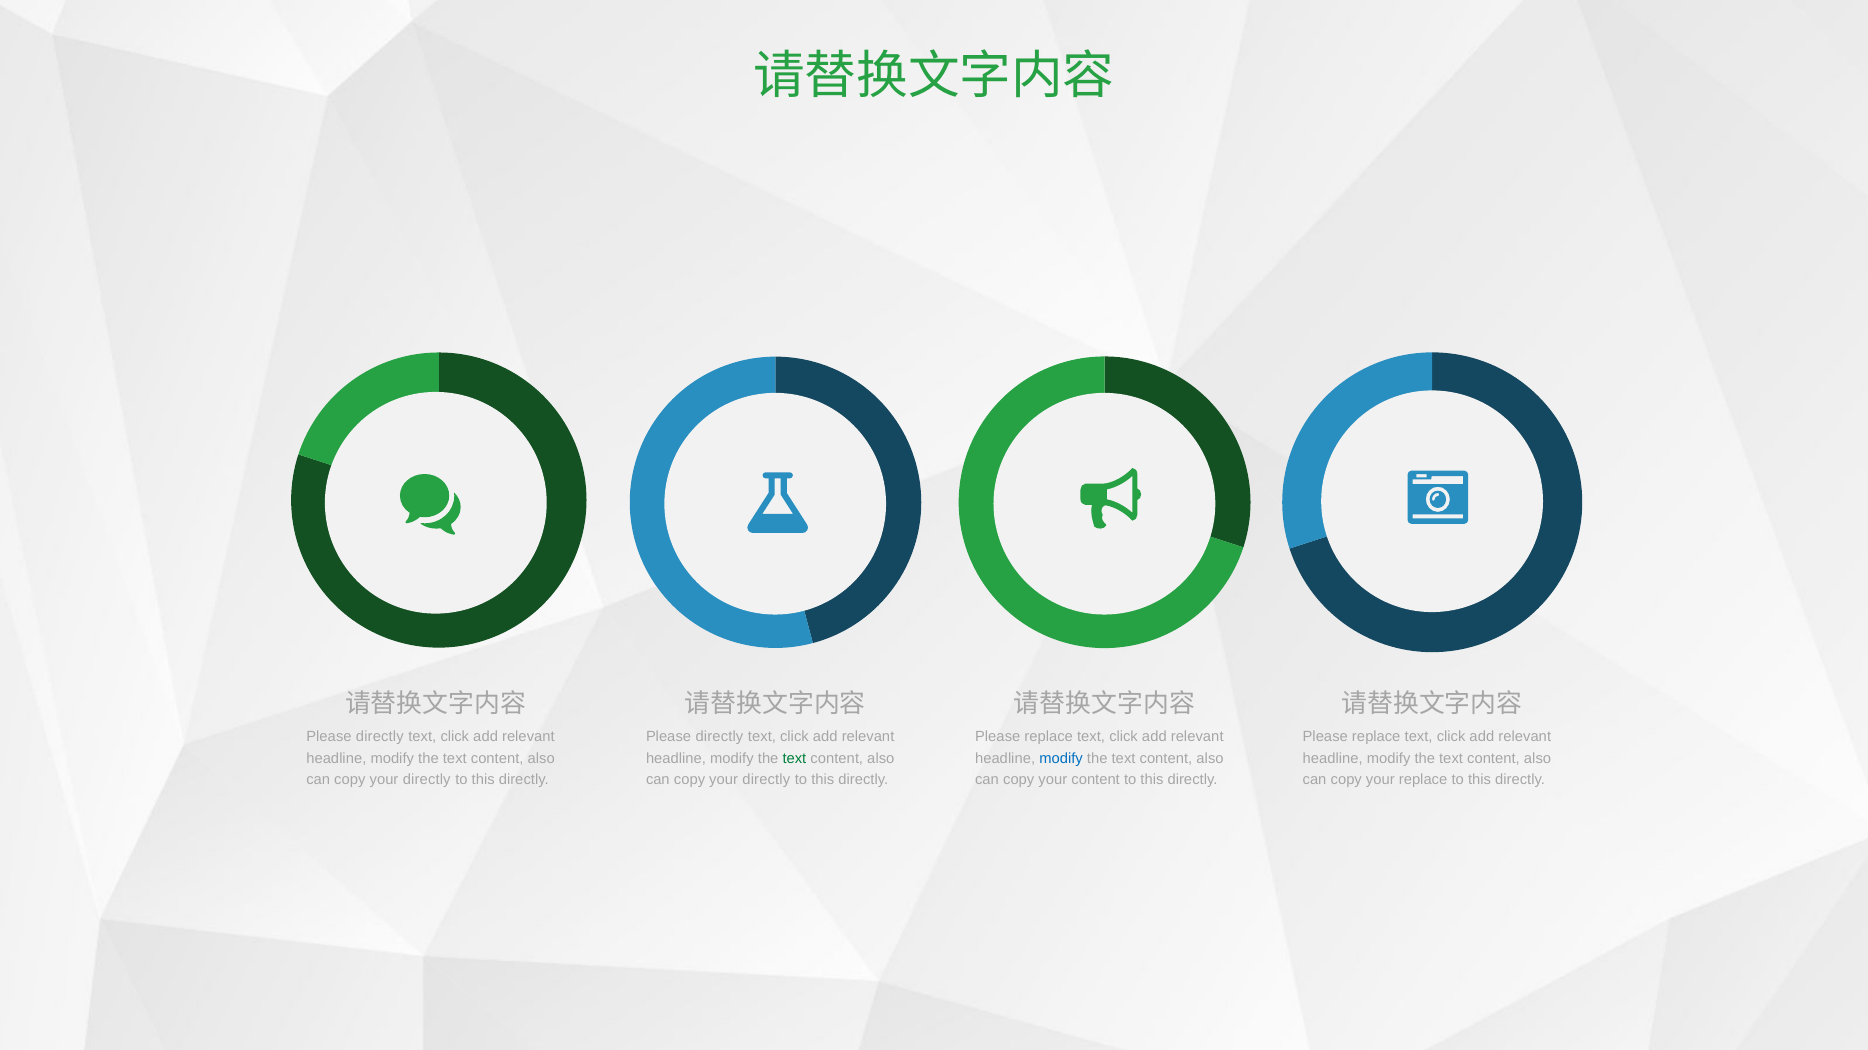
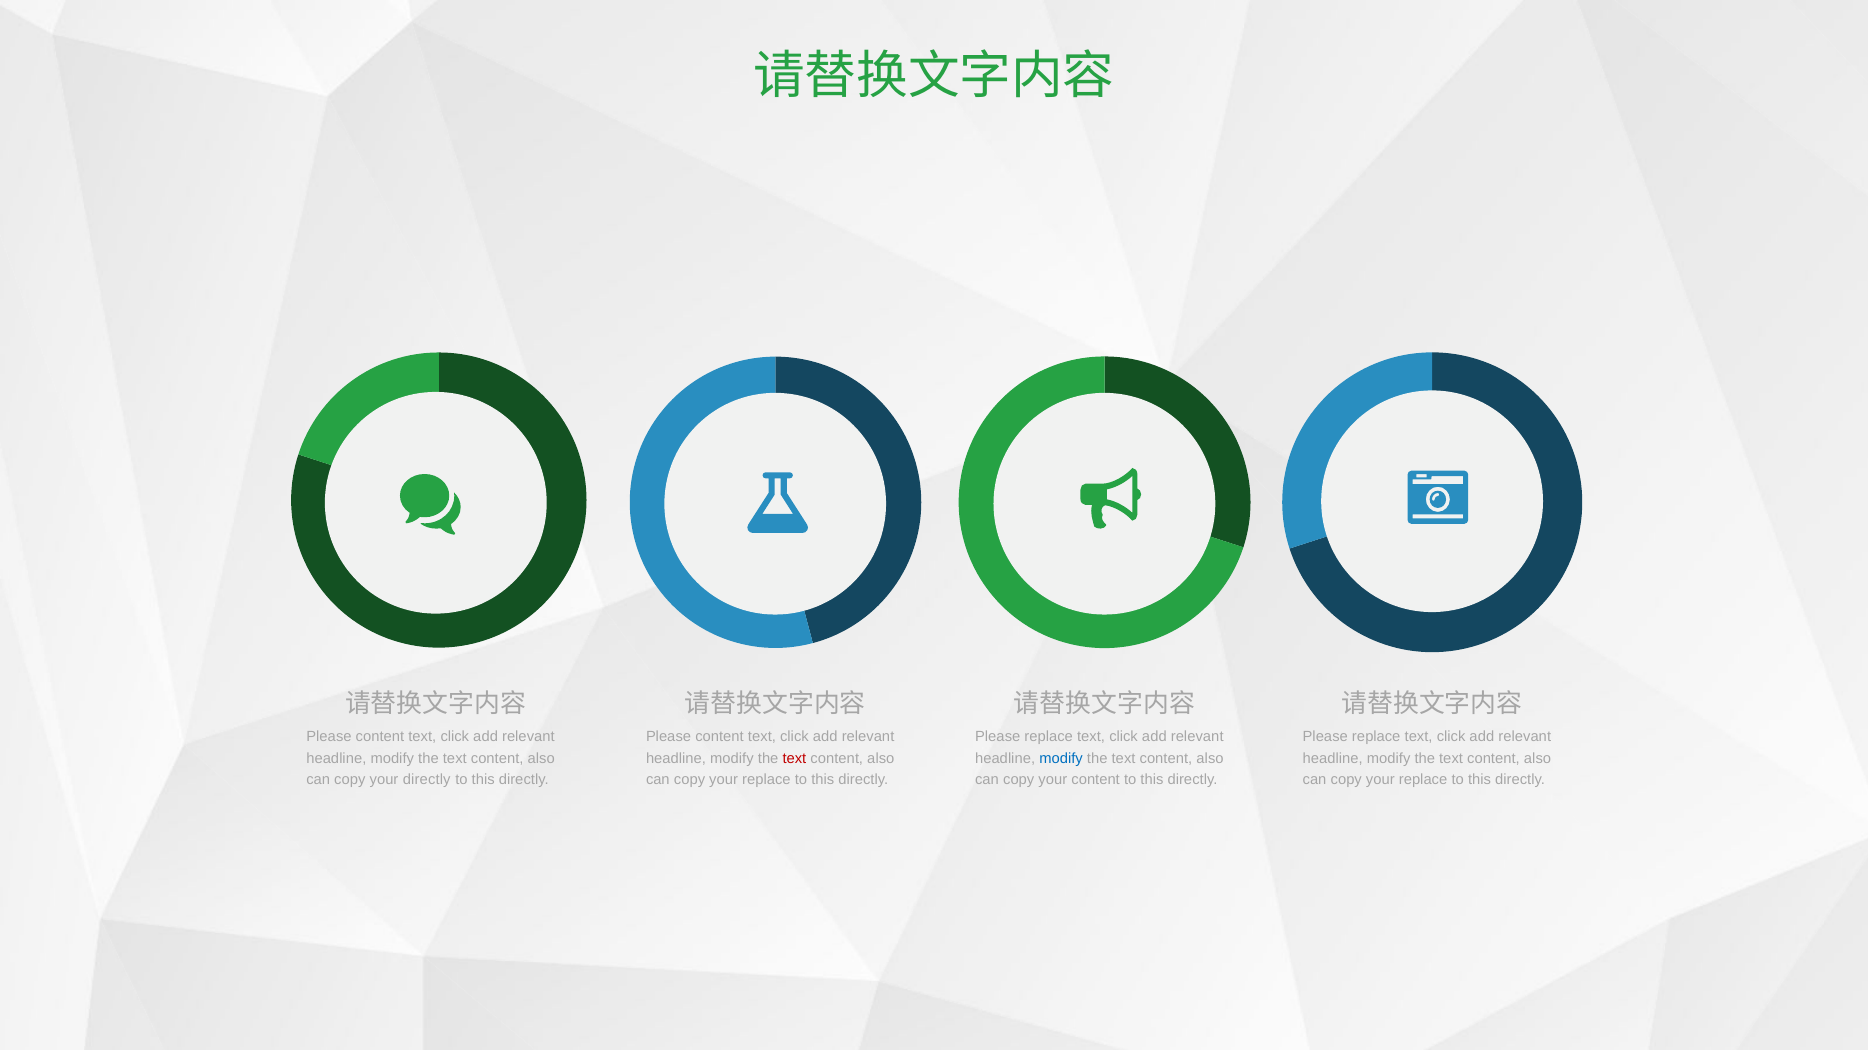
directly at (380, 738): directly -> content
directly at (719, 738): directly -> content
text at (794, 759) colour: green -> red
directly at (766, 780): directly -> replace
